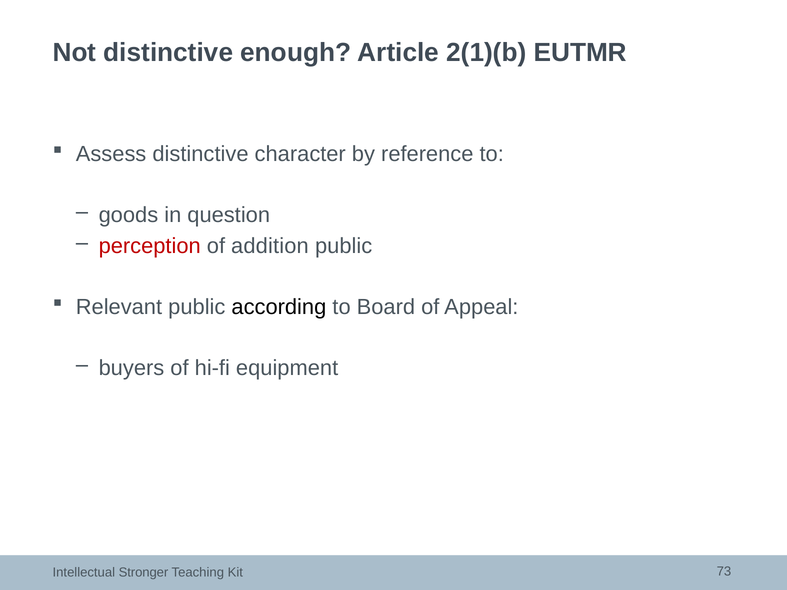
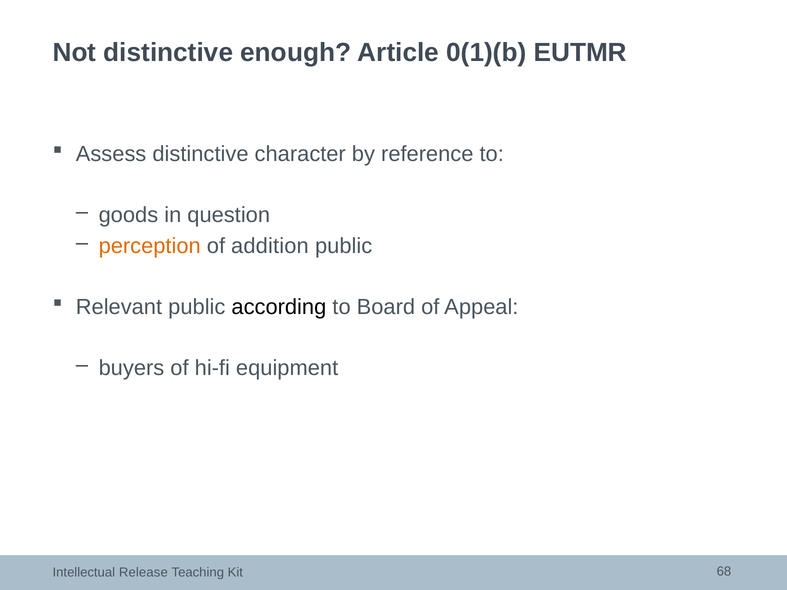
2(1)(b: 2(1)(b -> 0(1)(b
perception colour: red -> orange
Stronger: Stronger -> Release
73: 73 -> 68
